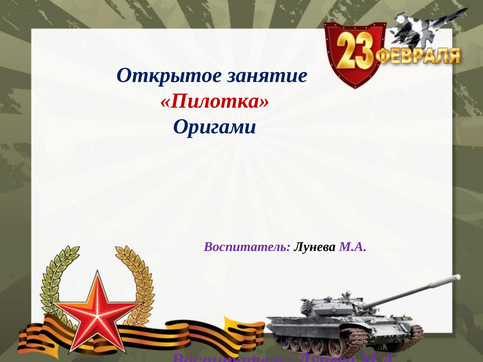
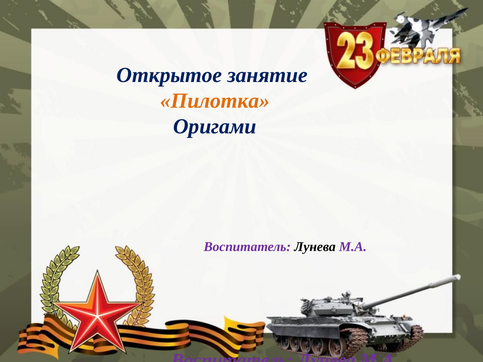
Пилотка colour: red -> orange
